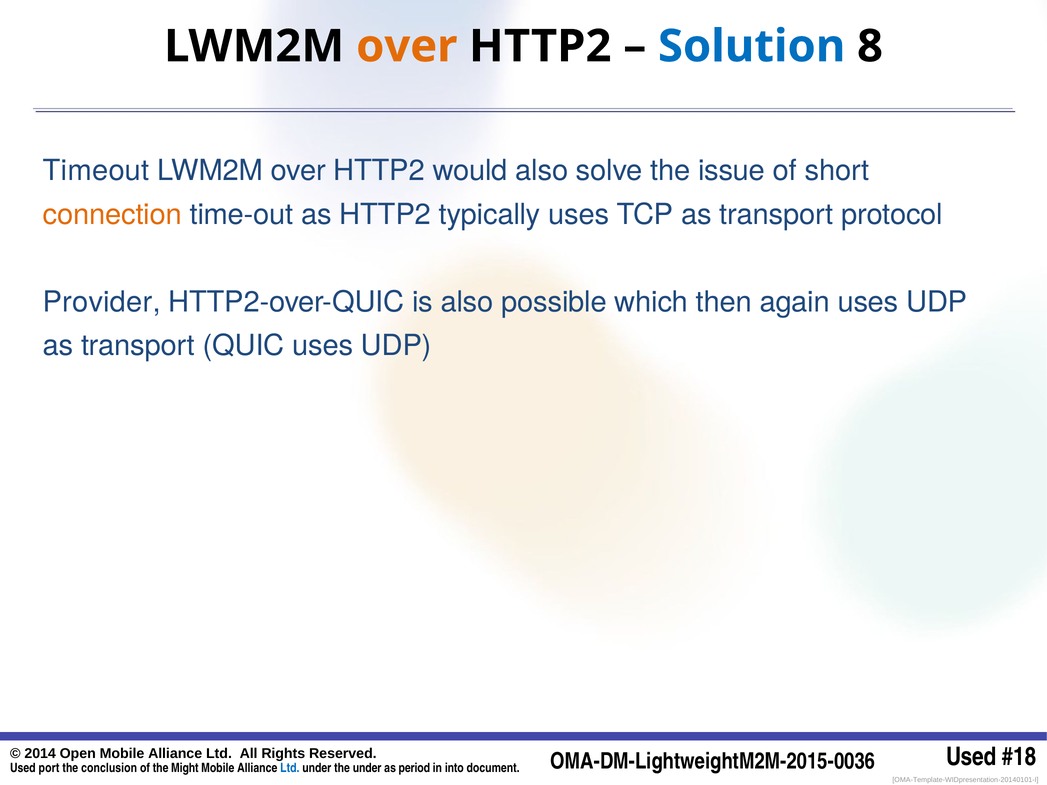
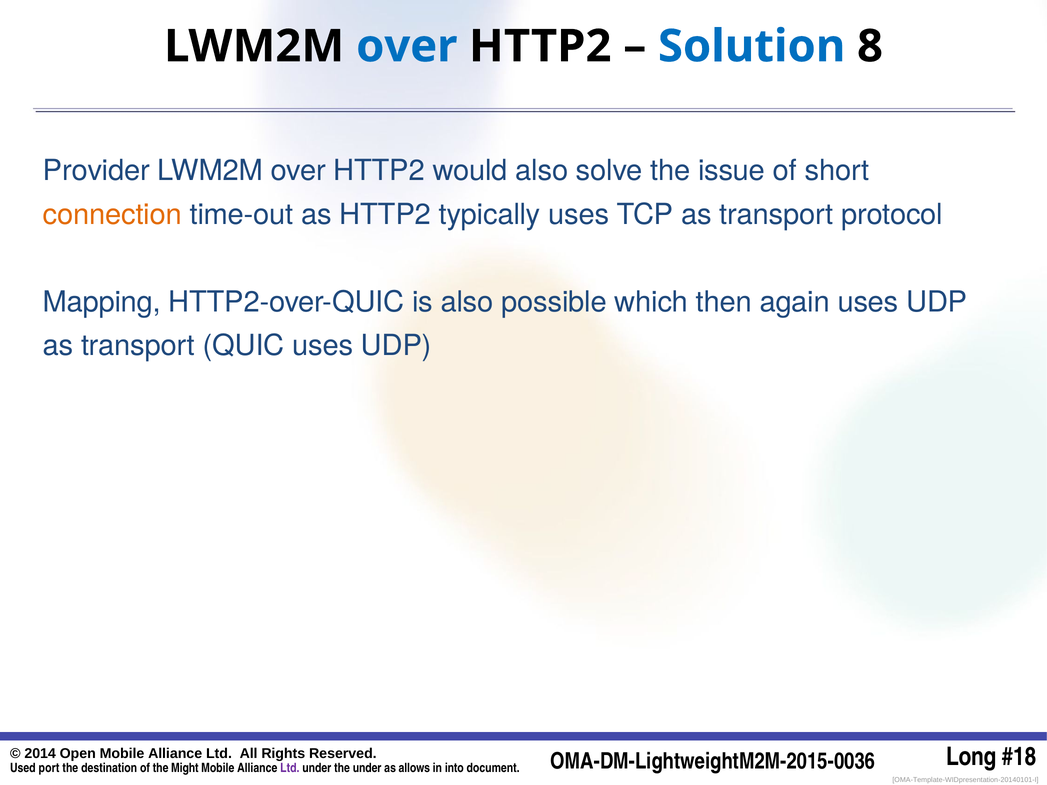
over at (407, 46) colour: orange -> blue
Timeout: Timeout -> Provider
Provider: Provider -> Mapping
conclusion: conclusion -> destination
Ltd at (290, 769) colour: blue -> purple
period: period -> allows
document Used: Used -> Long
